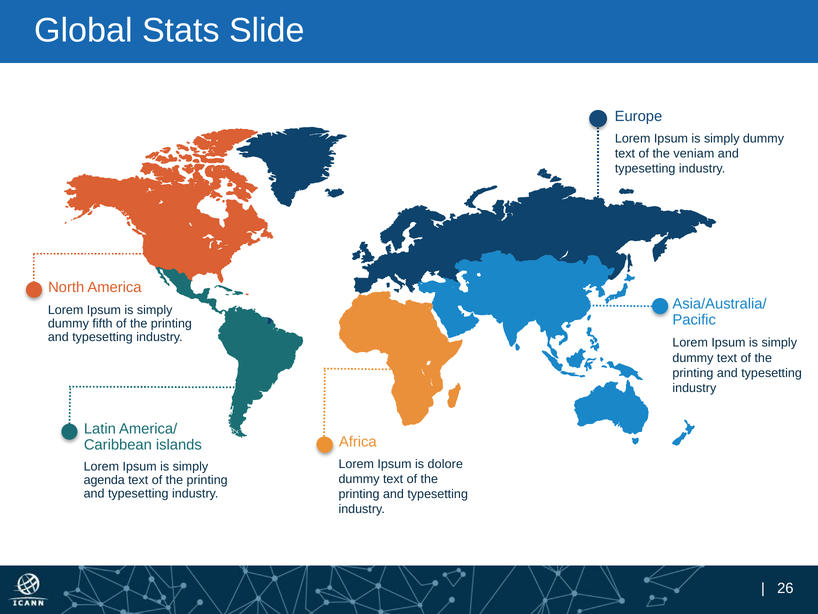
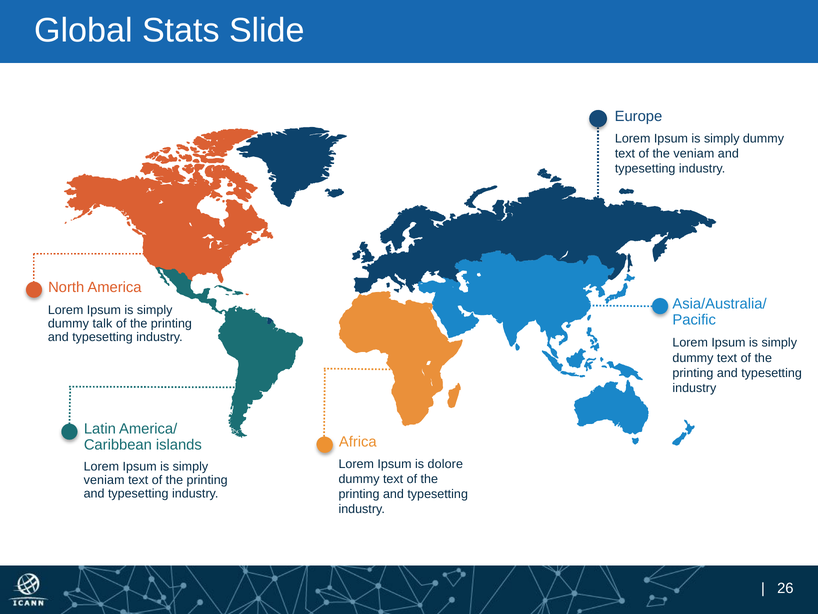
fifth: fifth -> talk
agenda at (104, 480): agenda -> veniam
